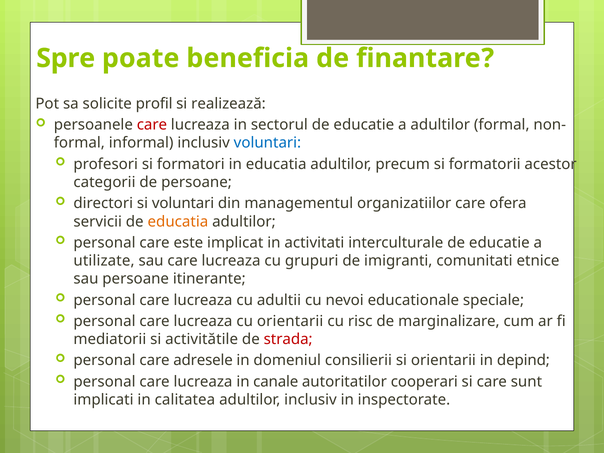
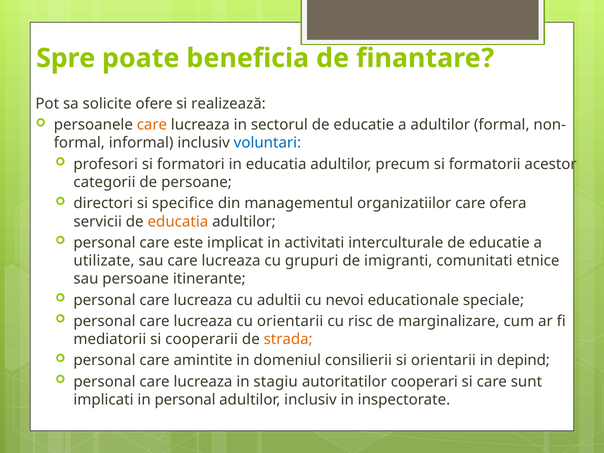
profil: profil -> ofere
care at (152, 125) colour: red -> orange
si voluntari: voluntari -> specifice
activitătile: activitătile -> cooperarii
strada colour: red -> orange
adresele: adresele -> amintite
canale: canale -> stagiu
in calitatea: calitatea -> personal
